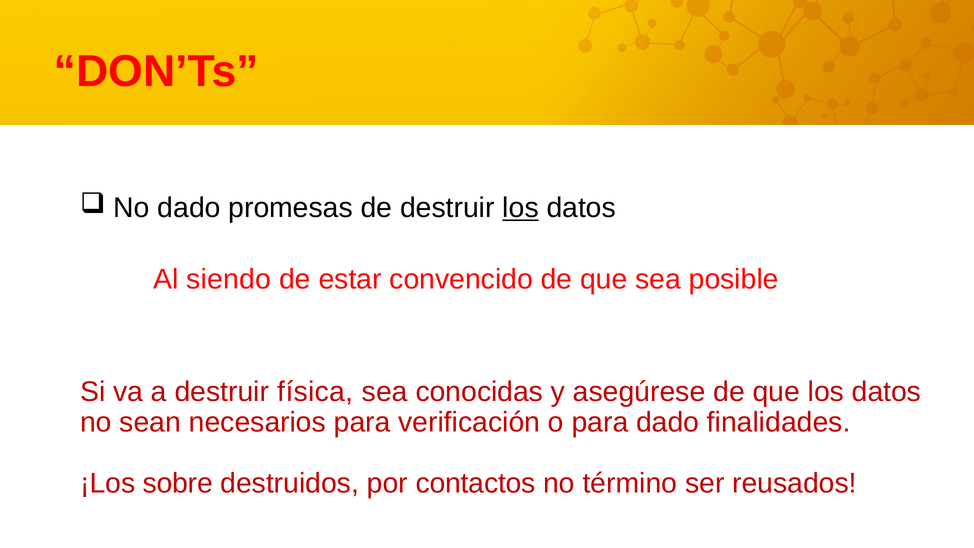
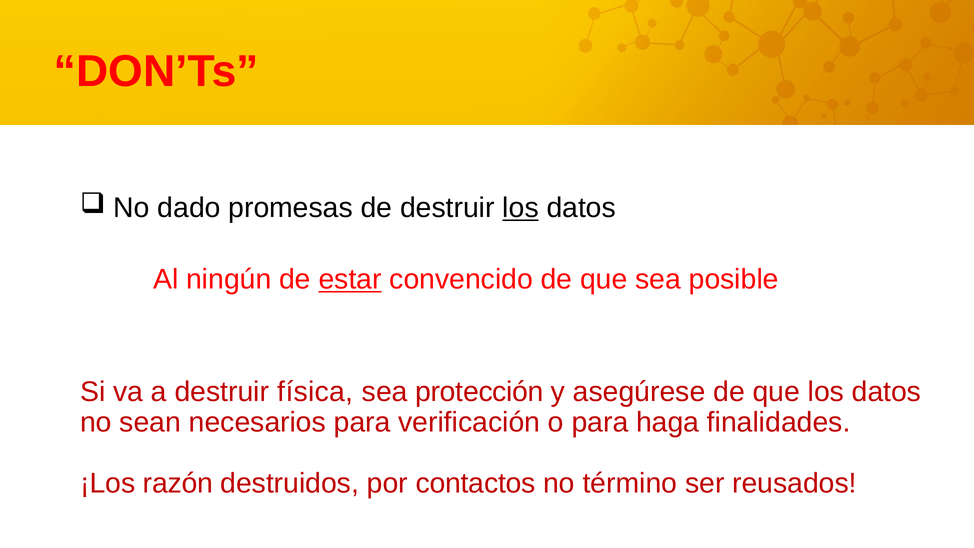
siendo: siendo -> ningún
estar underline: none -> present
conocidas: conocidas -> protección
para dado: dado -> haga
sobre: sobre -> razón
